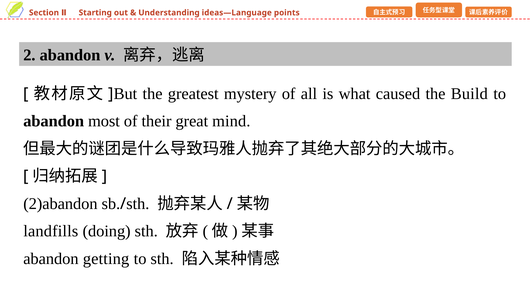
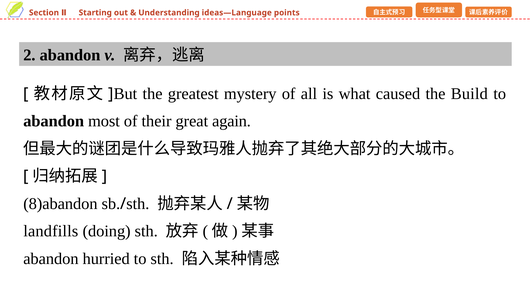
mind: mind -> again
2)abandon: 2)abandon -> 8)abandon
getting: getting -> hurried
